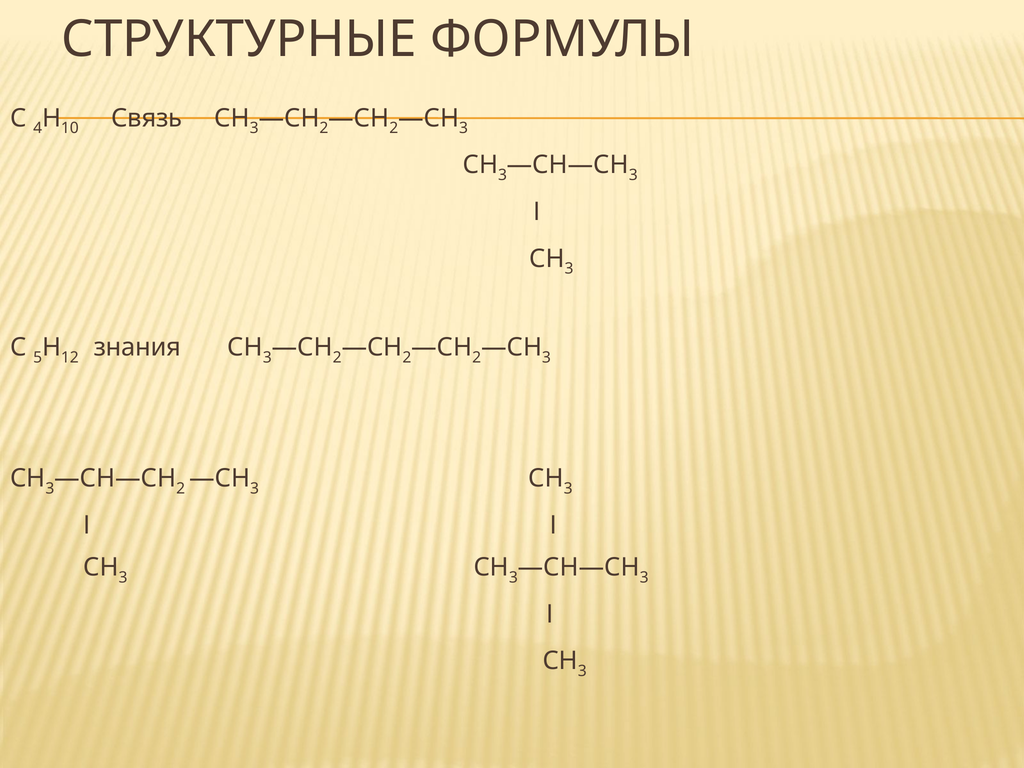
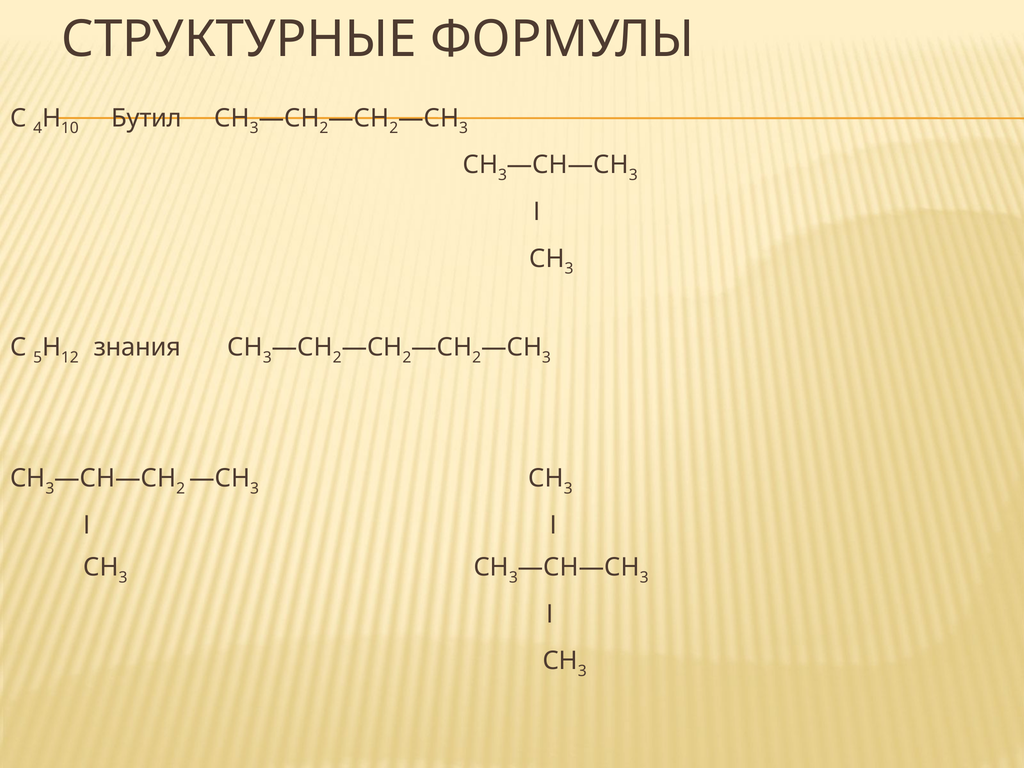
Связь: Связь -> Бутил
